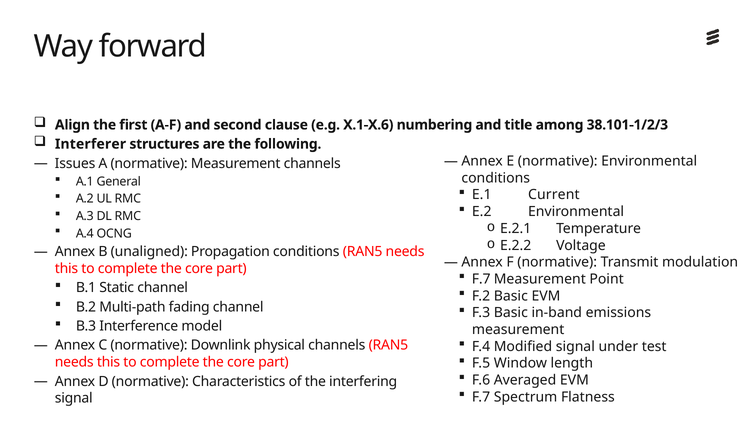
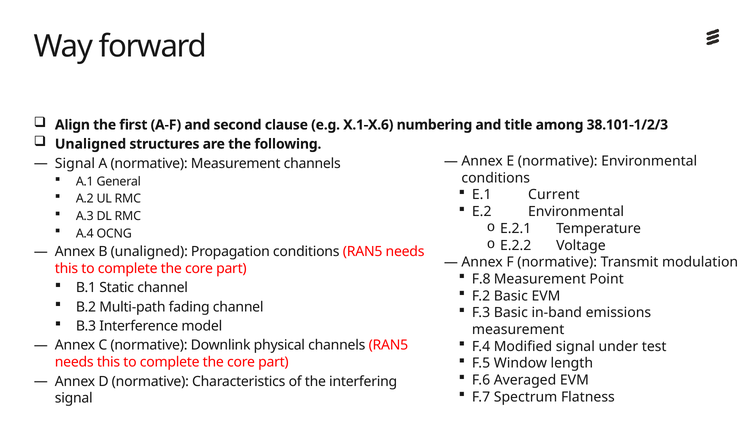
Interferer at (90, 144): Interferer -> Unaligned
Issues at (75, 163): Issues -> Signal
F.7 at (481, 279): F.7 -> F.8
